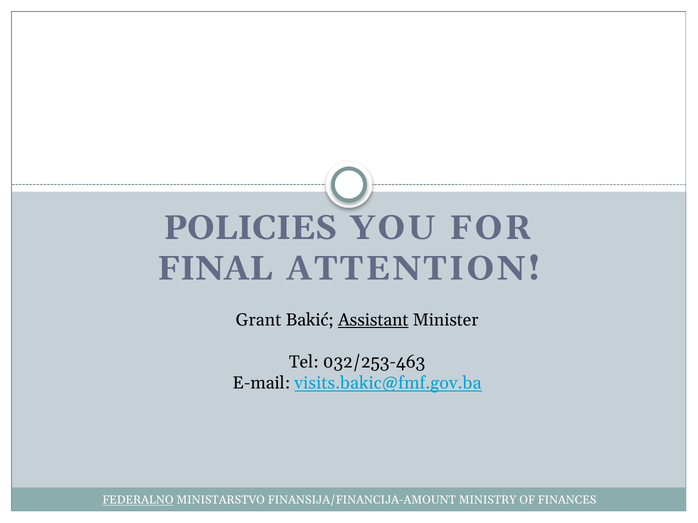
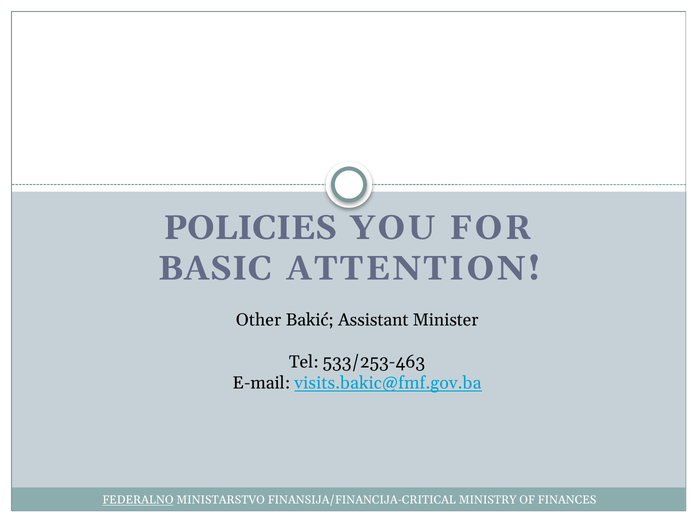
FINAL: FINAL -> BASIC
Grant: Grant -> Other
Assistant underline: present -> none
032/253-463: 032/253-463 -> 533/253-463
FINANSIJA/FINANCIJA-AMOUNT: FINANSIJA/FINANCIJA-AMOUNT -> FINANSIJA/FINANCIJA-CRITICAL
